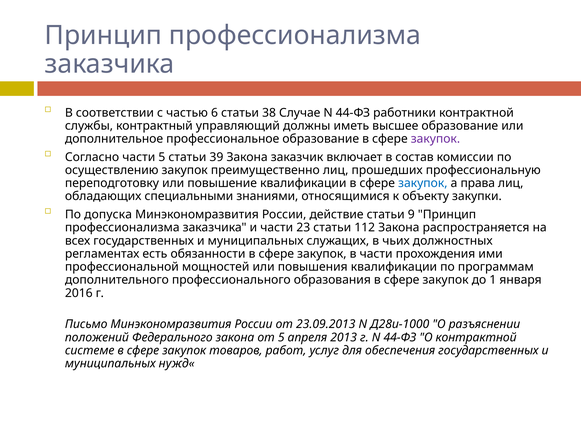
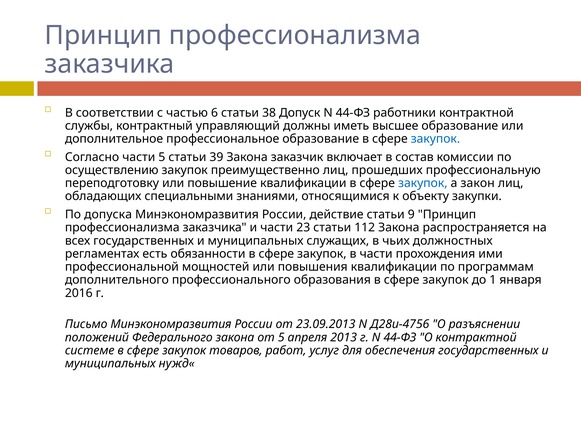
Случае: Случае -> Допуск
закупок at (435, 139) colour: purple -> blue
права: права -> закон
Д28и-1000: Д28и-1000 -> Д28и-4756
